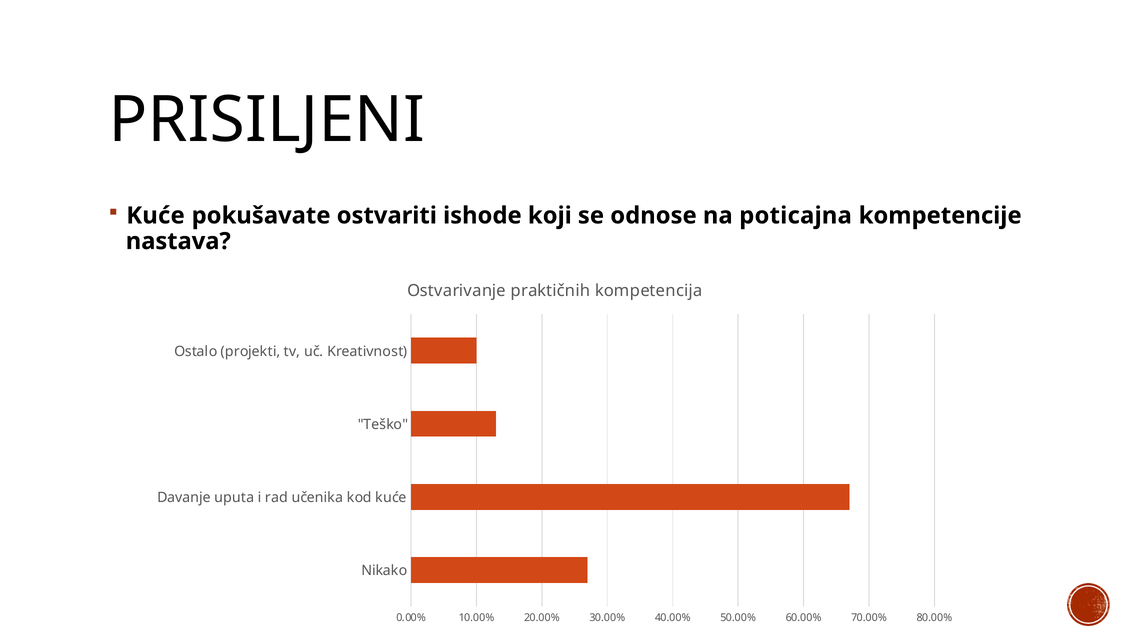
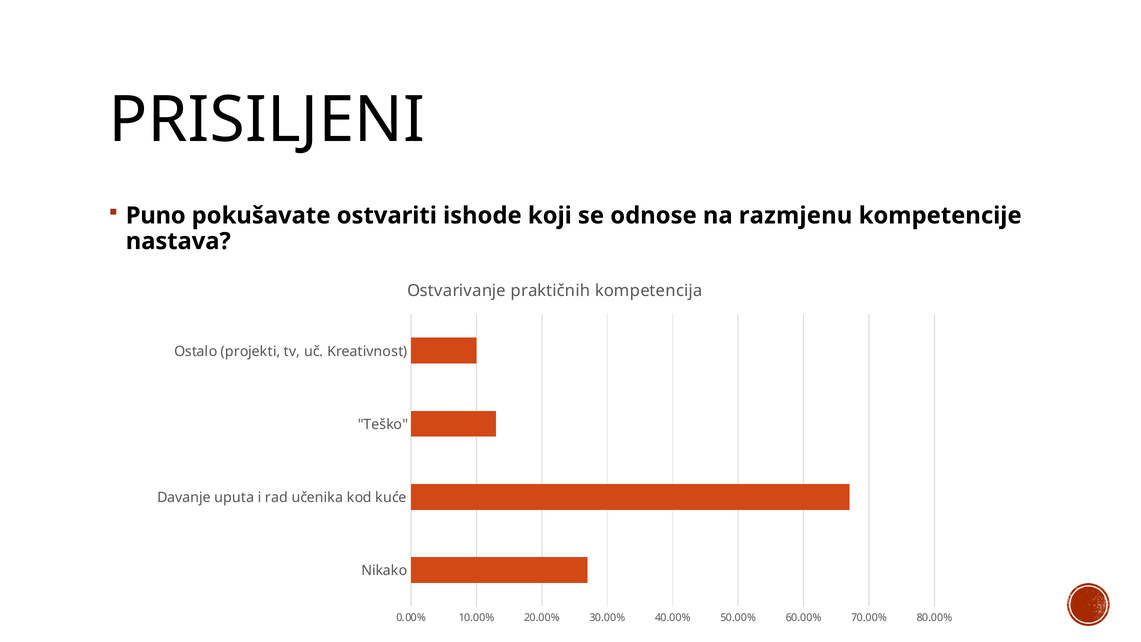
Kuće at (155, 216): Kuće -> Puno
poticajna: poticajna -> razmjenu
